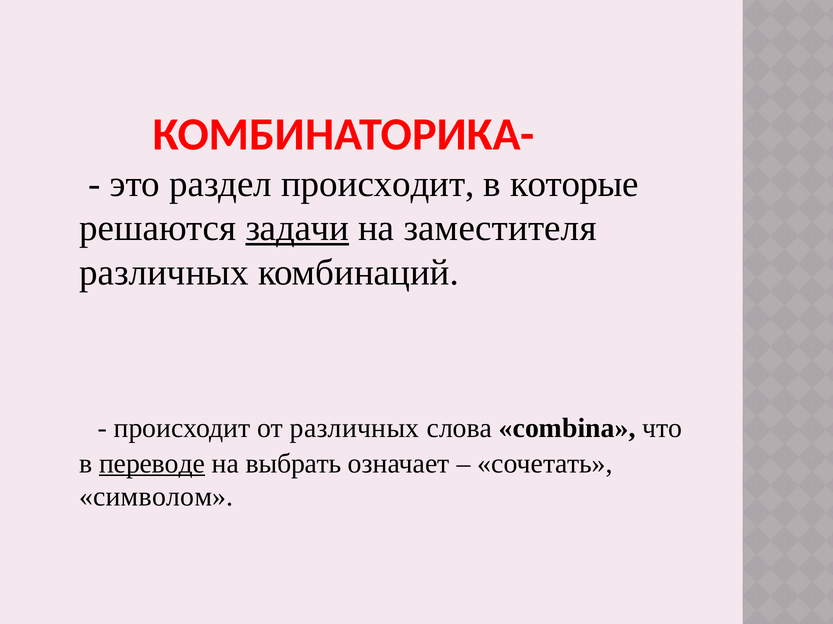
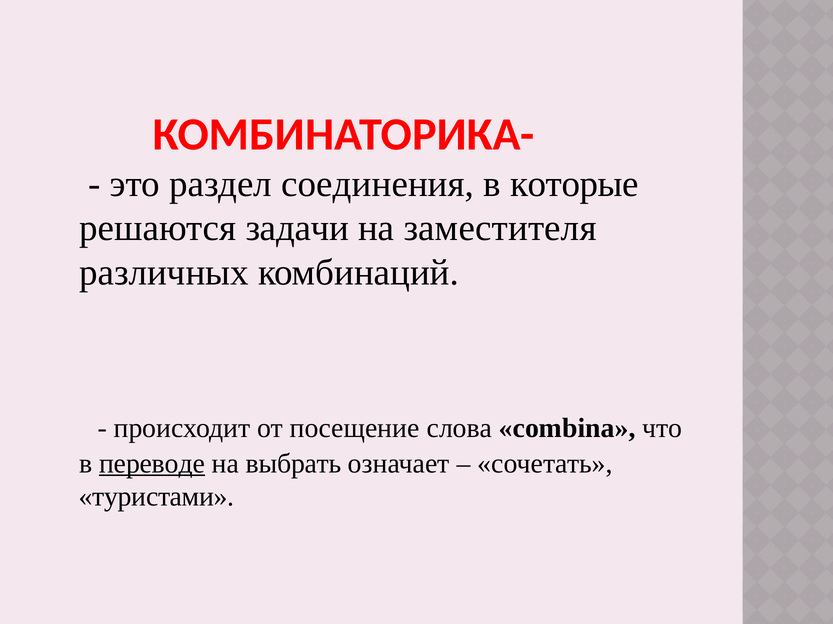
раздел происходит: происходит -> соединения
задачи underline: present -> none
от различных: различных -> посещение
символом: символом -> туристами
